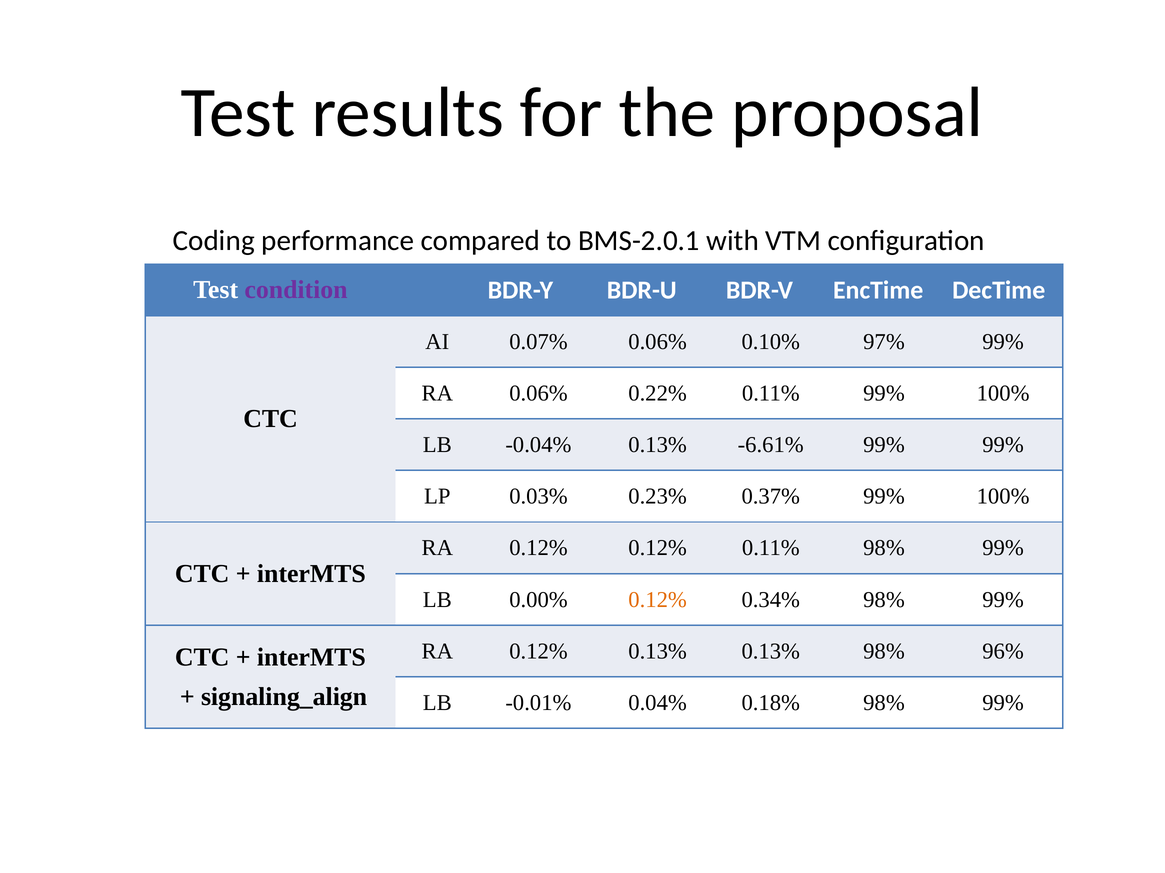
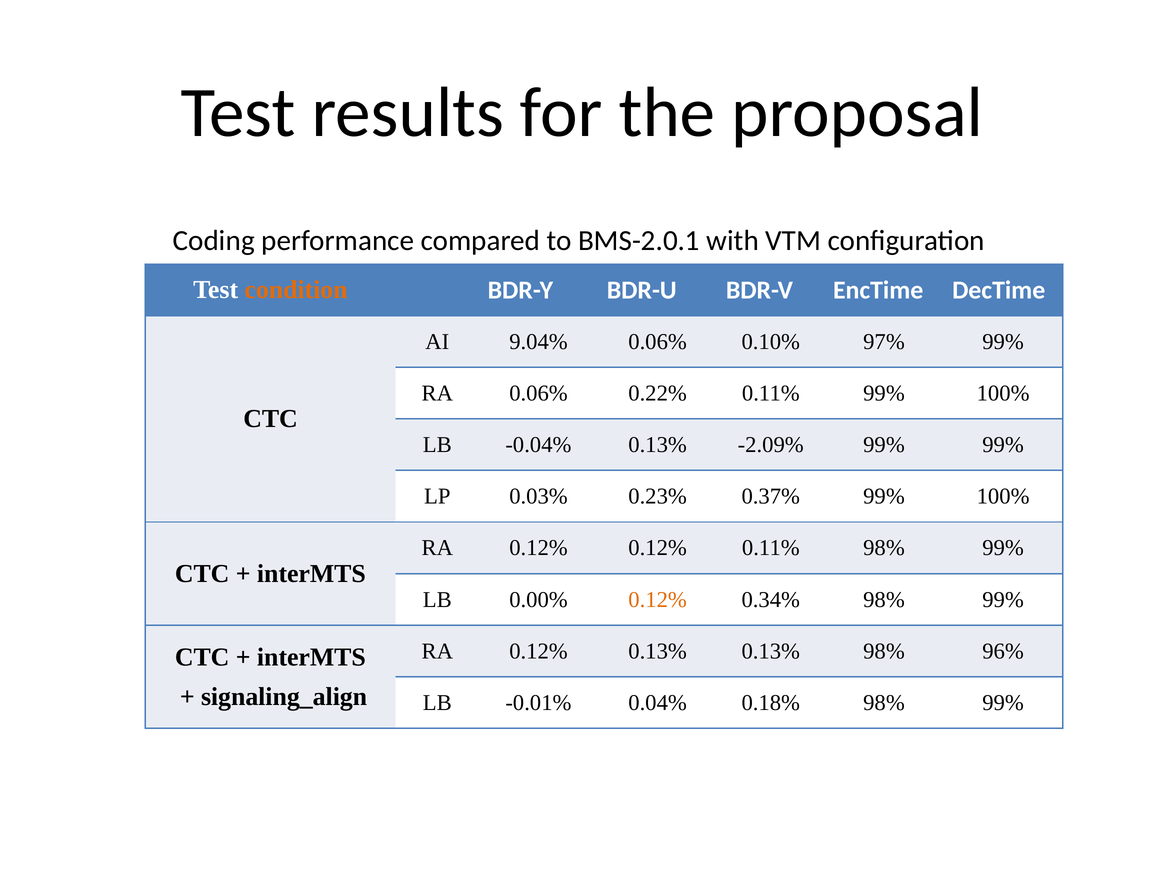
condition colour: purple -> orange
0.07%: 0.07% -> 9.04%
-6.61%: -6.61% -> -2.09%
